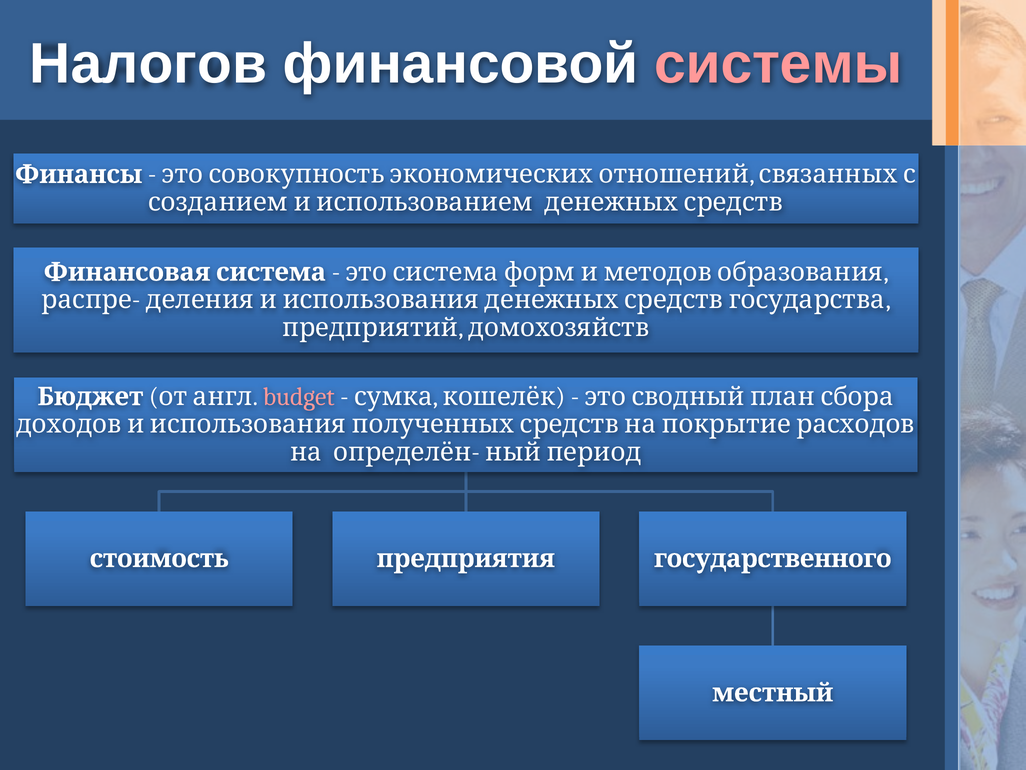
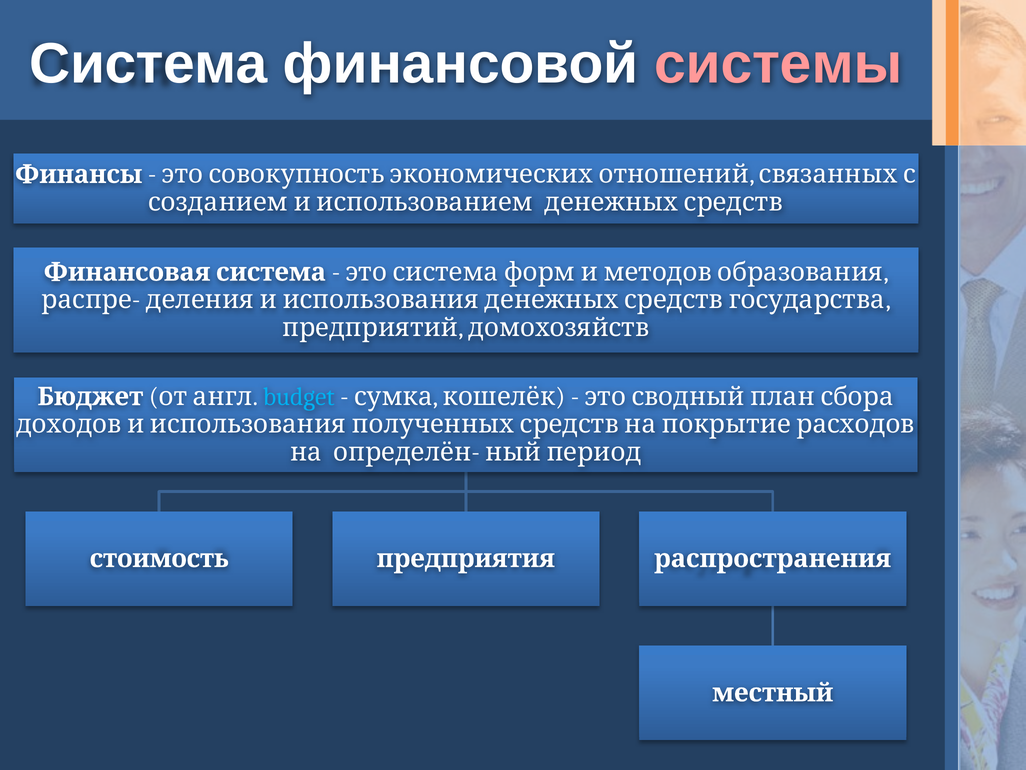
Налогов: Налогов -> Система
budget colour: pink -> light blue
государственного: государственного -> распространения
